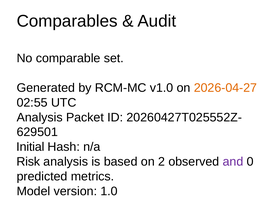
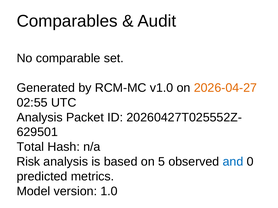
Initial: Initial -> Total
2: 2 -> 5
and colour: purple -> blue
